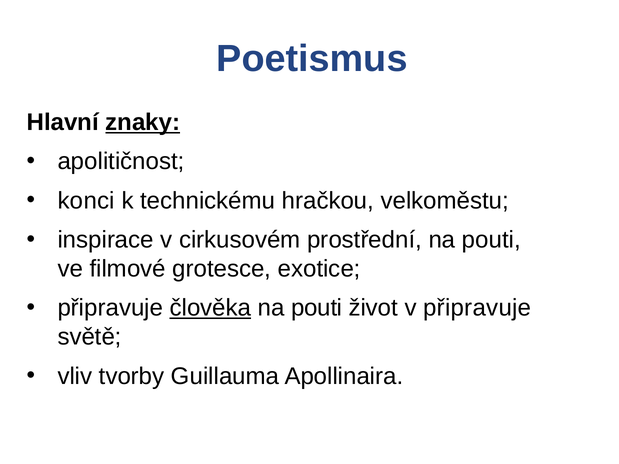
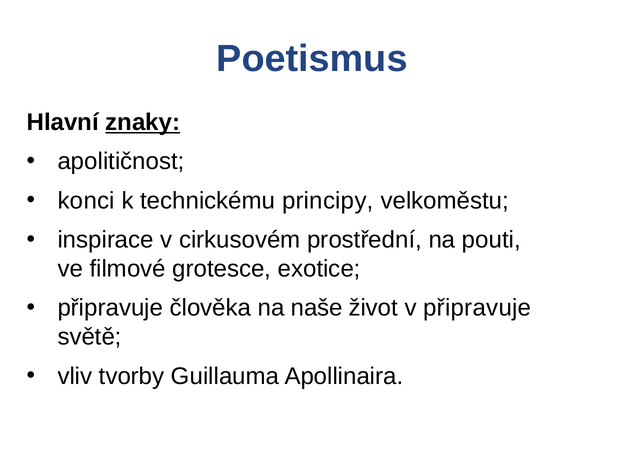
hračkou: hračkou -> principy
člověka underline: present -> none
pouti at (317, 308): pouti -> naše
